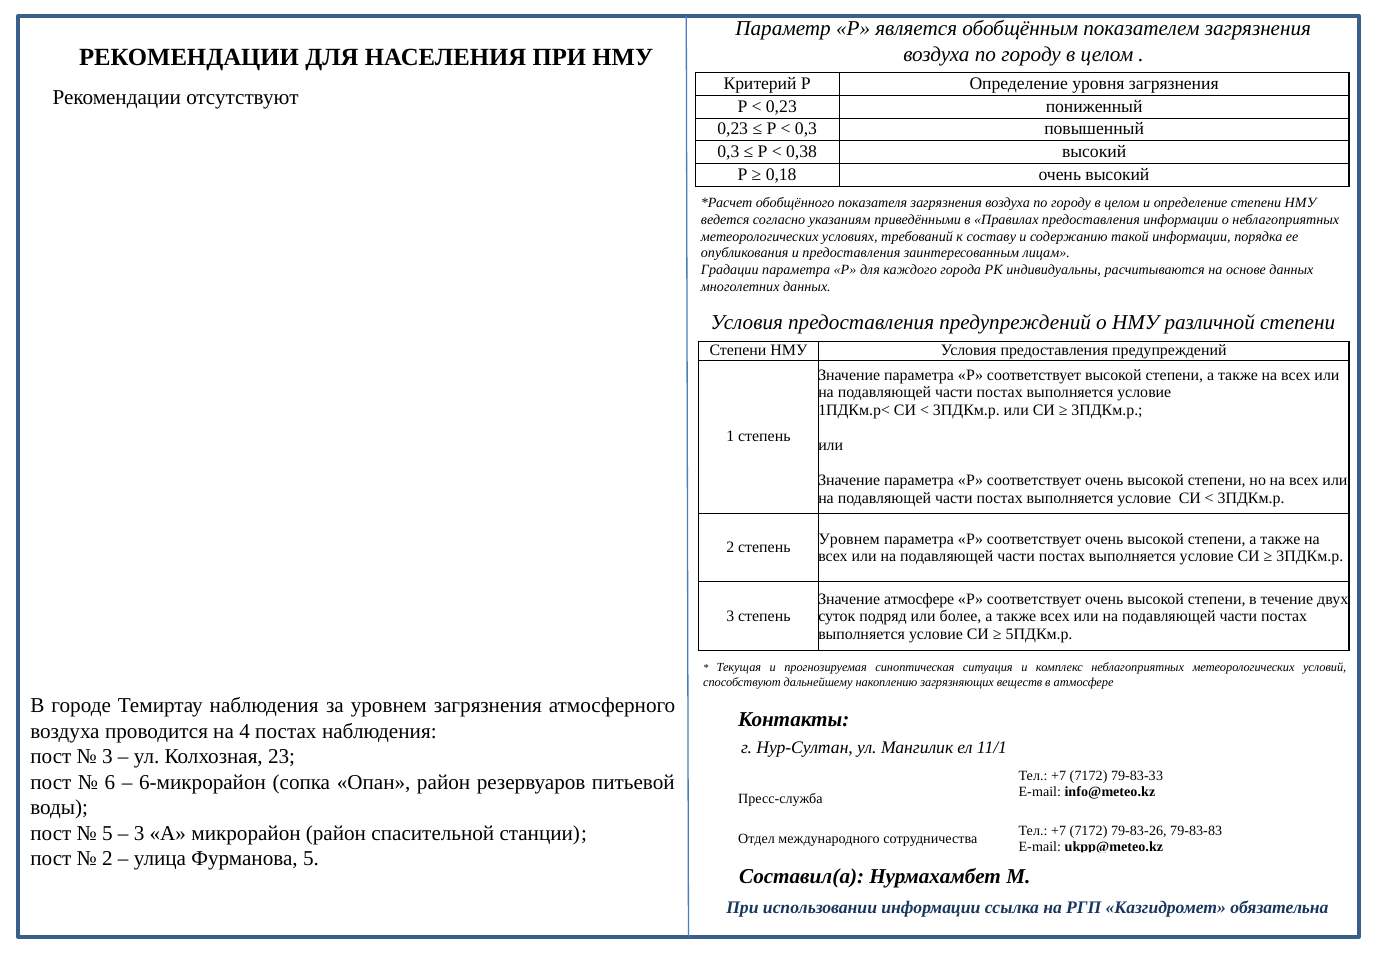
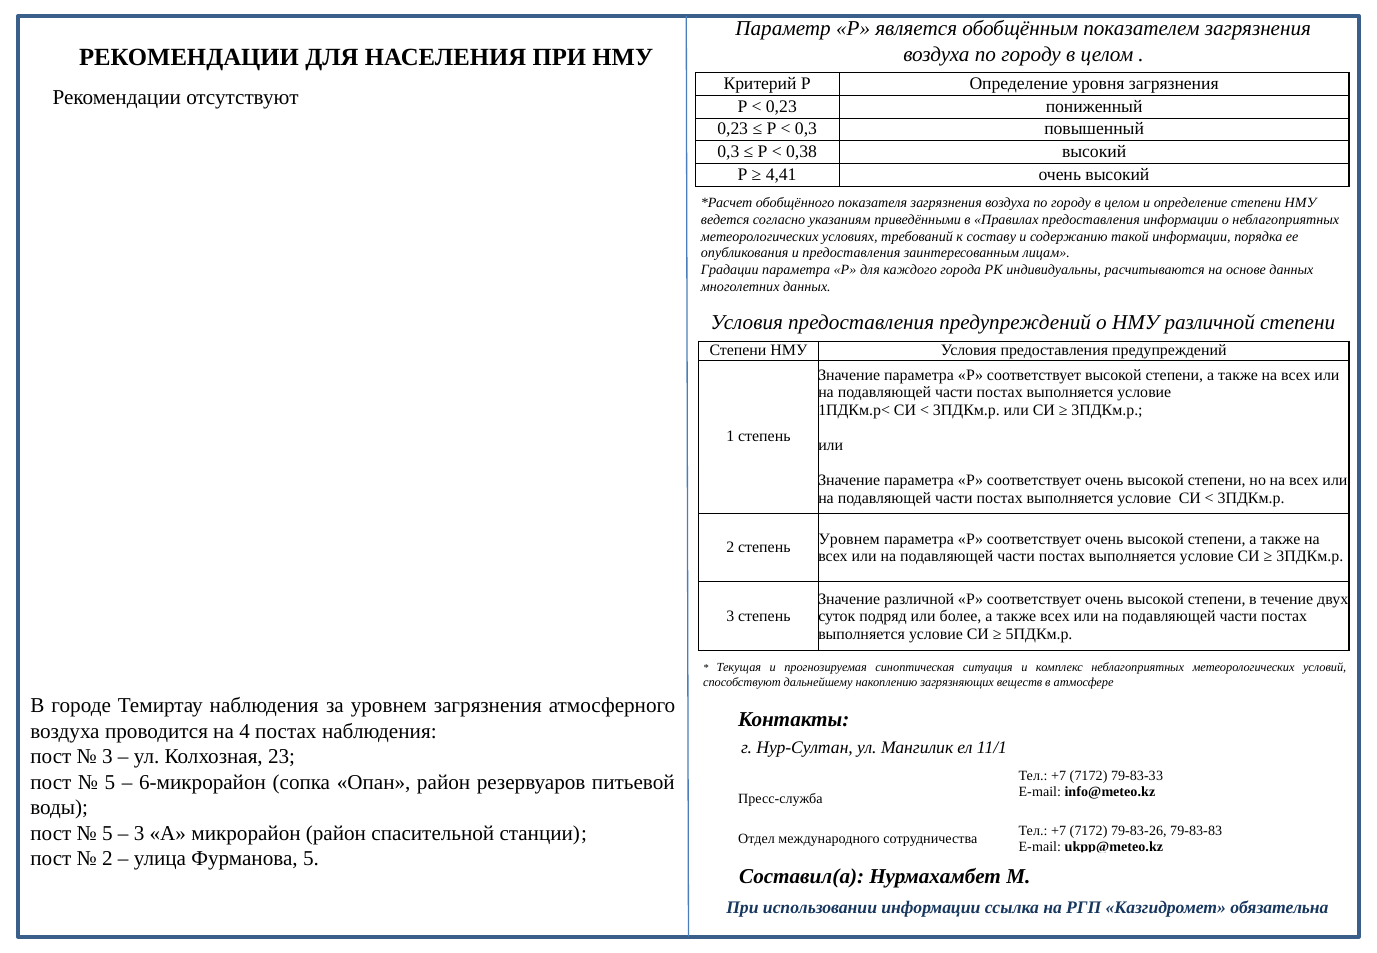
0,18: 0,18 -> 4,41
Значение атмосфере: атмосфере -> различной
6 at (110, 782): 6 -> 5
